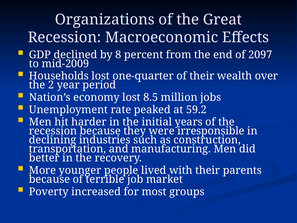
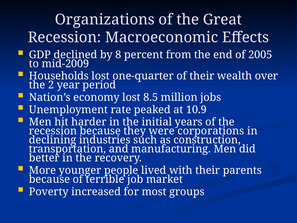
2097: 2097 -> 2005
59.2: 59.2 -> 10.9
irresponsible: irresponsible -> corporations
